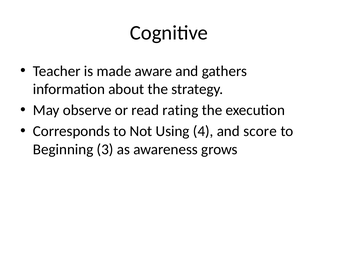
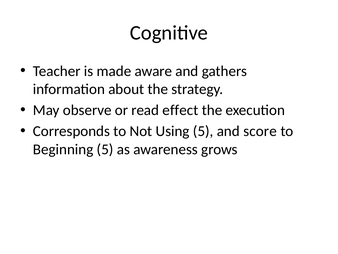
rating: rating -> effect
Using 4: 4 -> 5
Beginning 3: 3 -> 5
